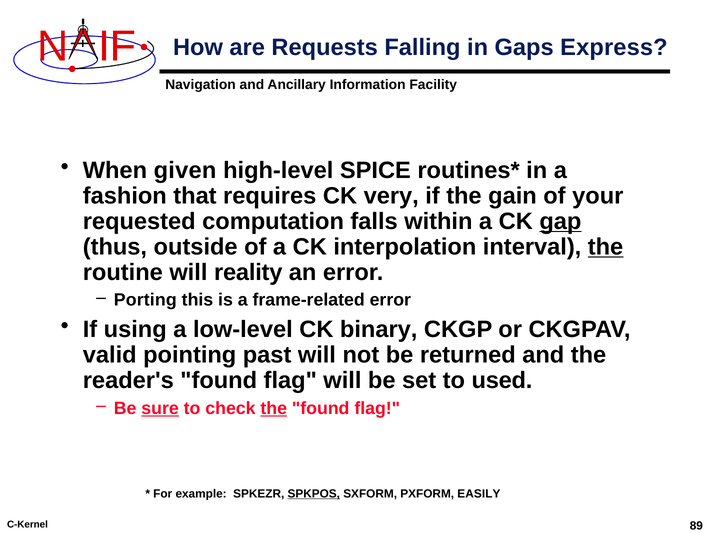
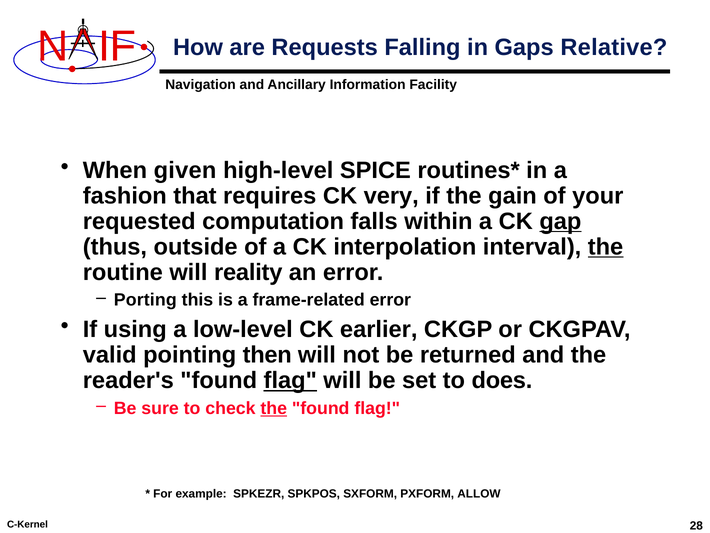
Express: Express -> Relative
binary: binary -> earlier
past: past -> then
flag at (290, 380) underline: none -> present
used: used -> does
sure underline: present -> none
SPKPOS underline: present -> none
EASILY: EASILY -> ALLOW
89: 89 -> 28
